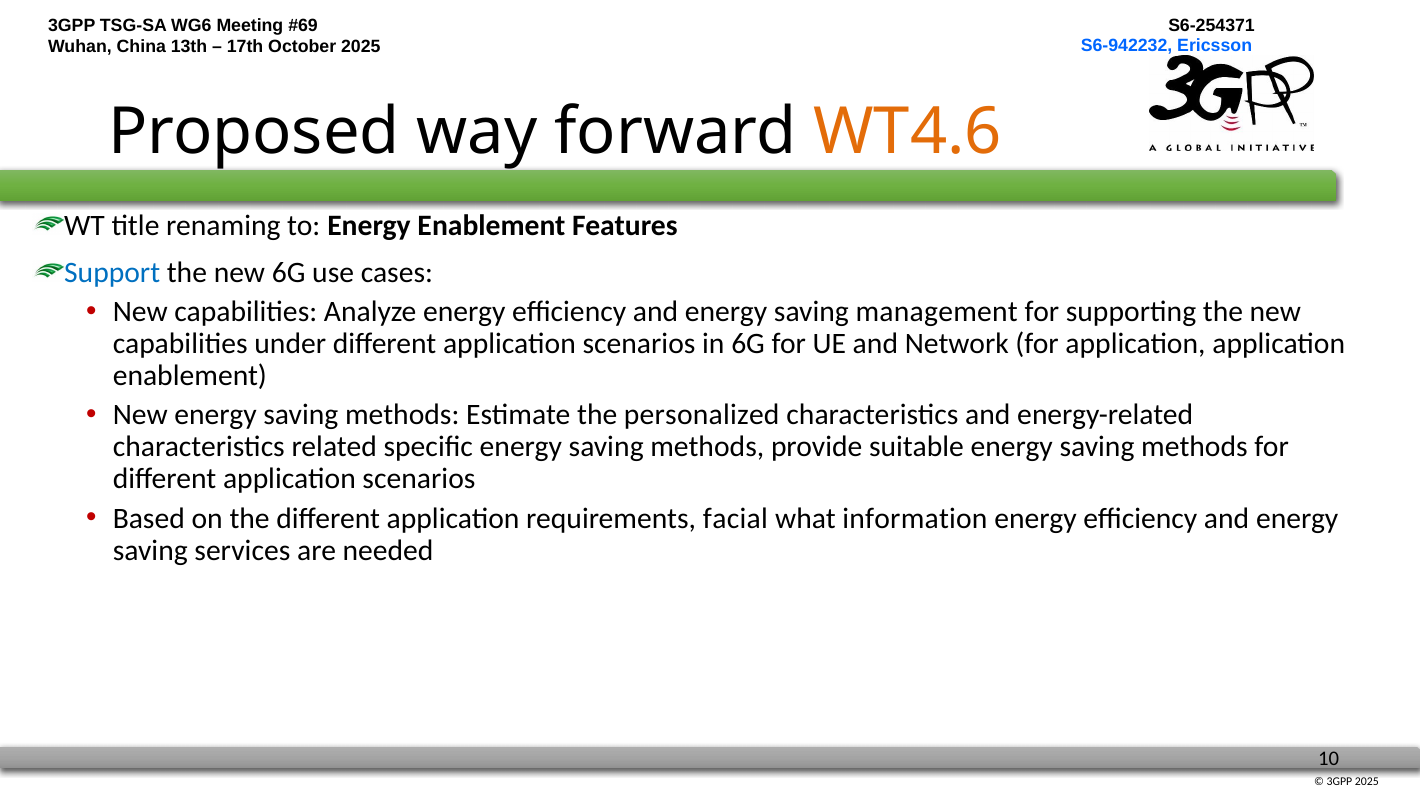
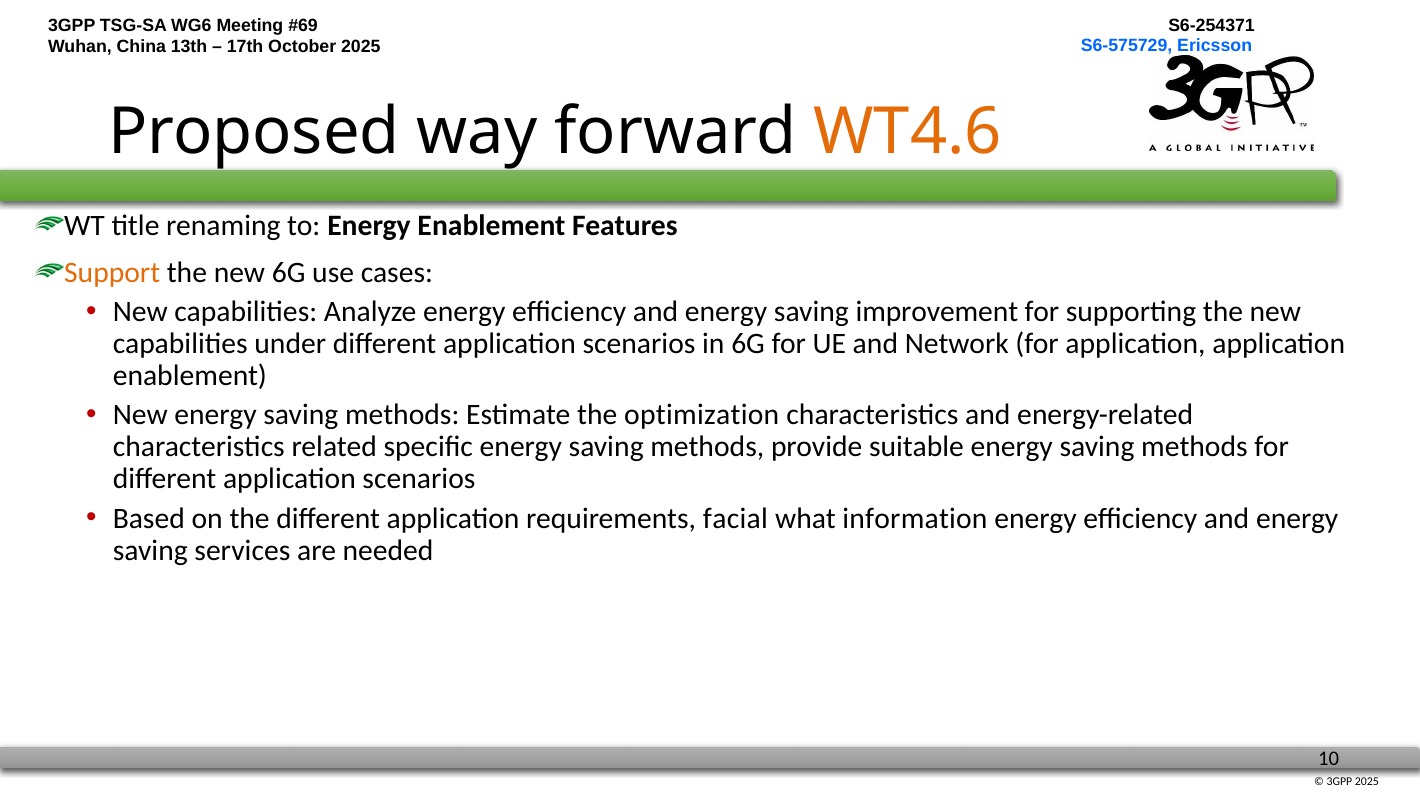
S6-942232: S6-942232 -> S6-575729
Support colour: blue -> orange
management: management -> improvement
personalized: personalized -> optimization
